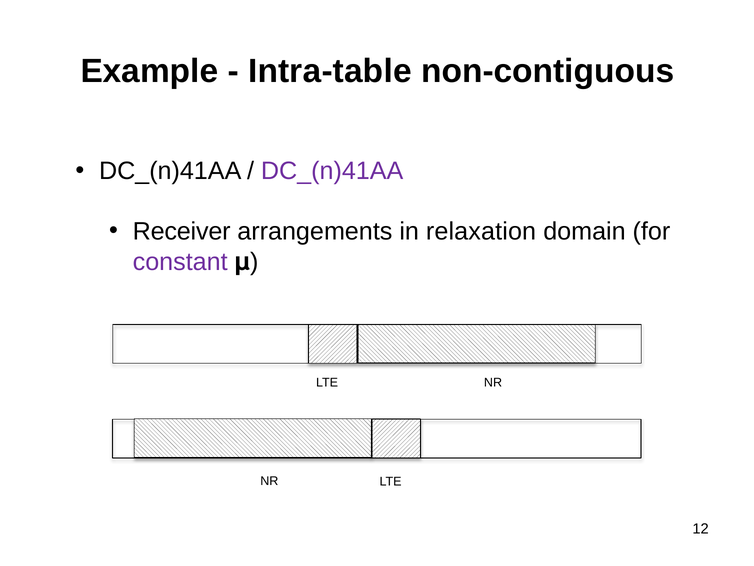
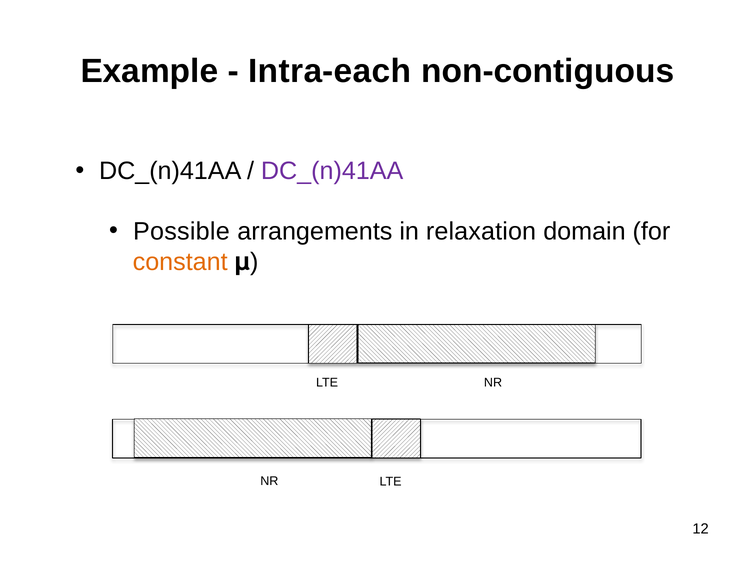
Intra-table: Intra-table -> Intra-each
Receiver: Receiver -> Possible
constant colour: purple -> orange
